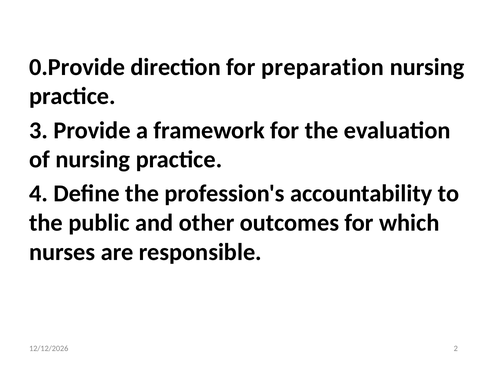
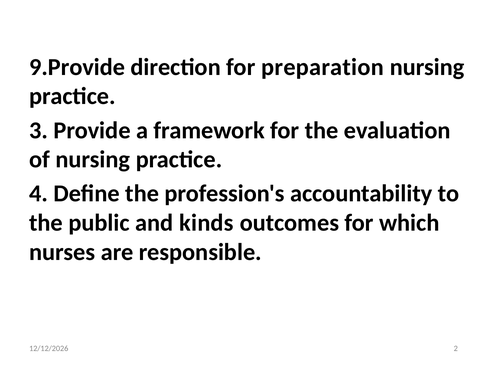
0.Provide: 0.Provide -> 9.Provide
other: other -> kinds
